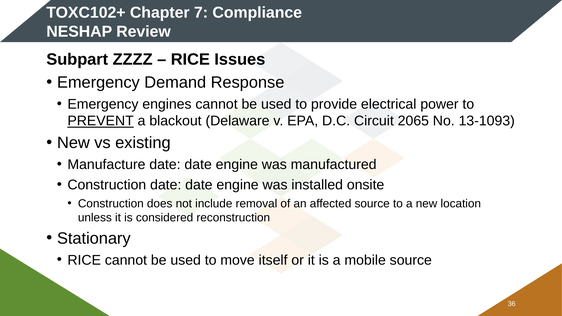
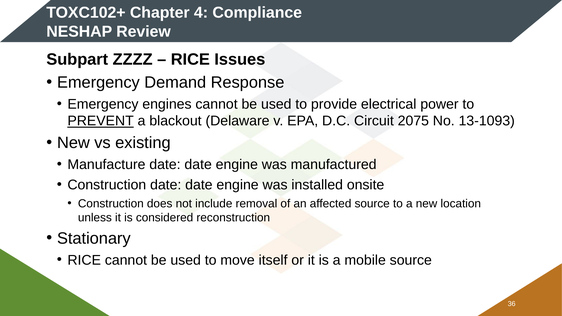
7: 7 -> 4
2065: 2065 -> 2075
